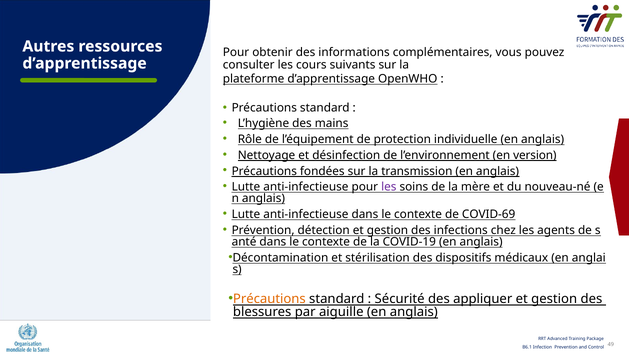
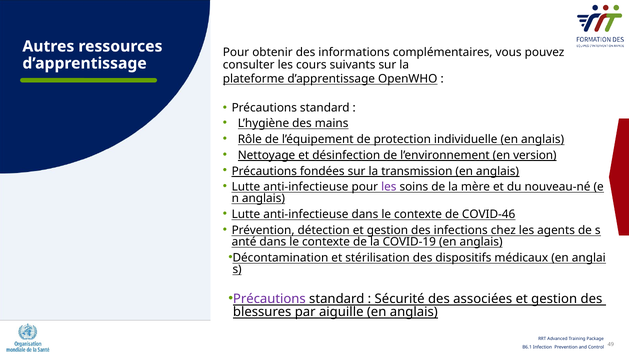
COVID-69: COVID-69 -> COVID-46
Précautions at (269, 299) colour: orange -> purple
appliquer: appliquer -> associées
